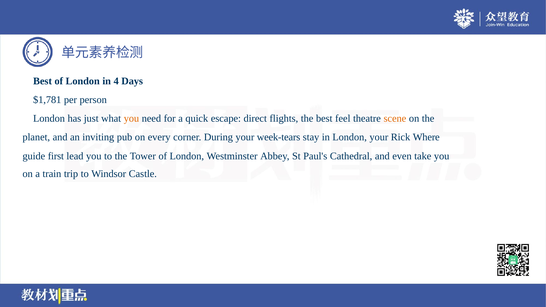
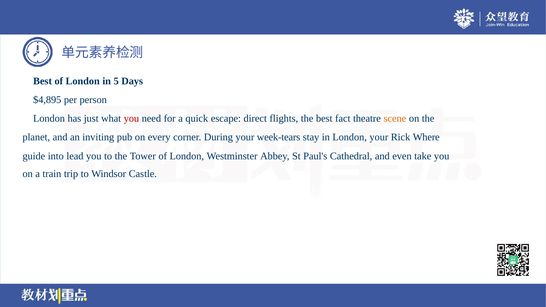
4: 4 -> 5
$1,781: $1,781 -> $4,895
you at (131, 119) colour: orange -> red
feel: feel -> fact
first: first -> into
